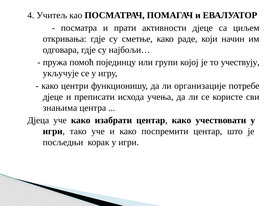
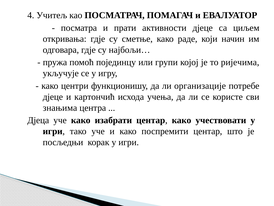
учествују: учествују -> ријечима
преписати: преписати -> картончић
